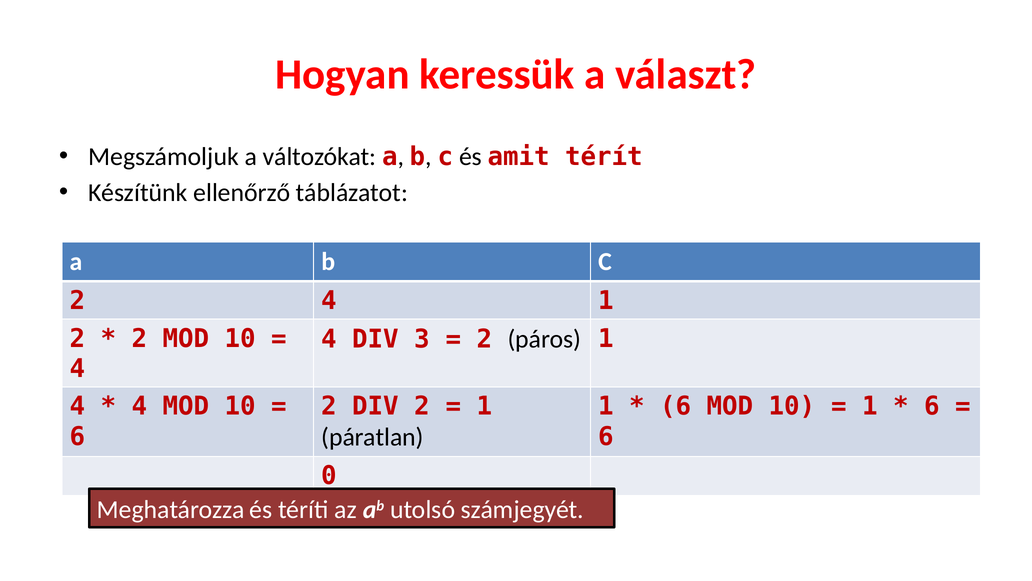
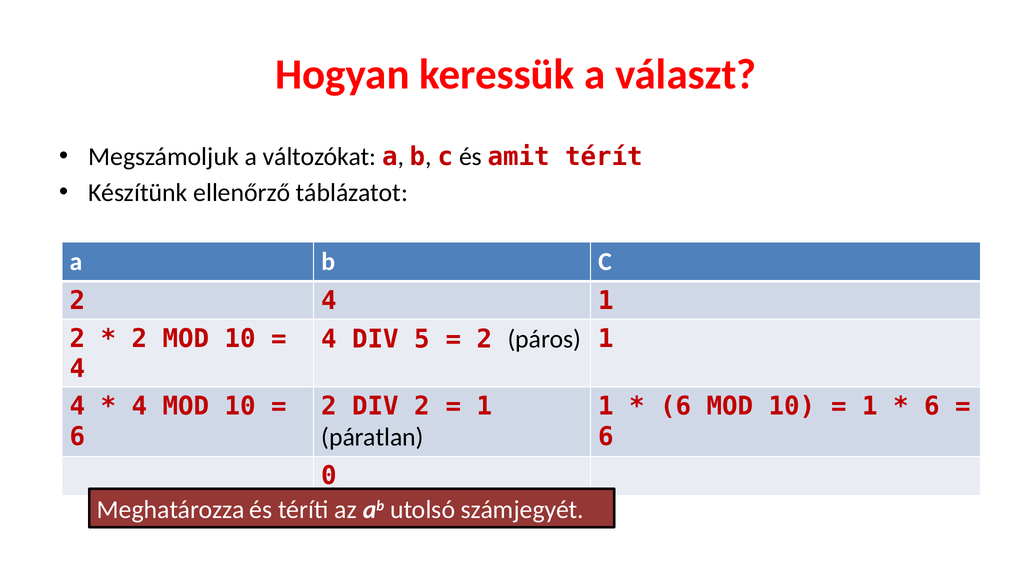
3: 3 -> 5
